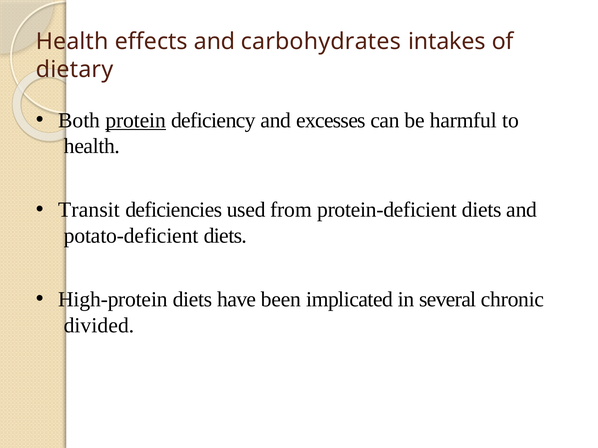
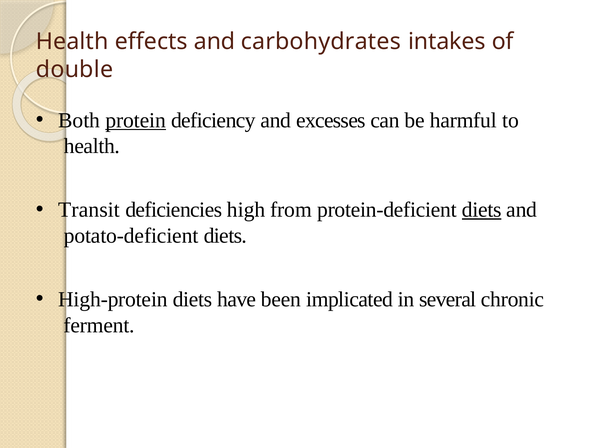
dietary: dietary -> double
used: used -> high
diets at (482, 210) underline: none -> present
divided: divided -> ferment
